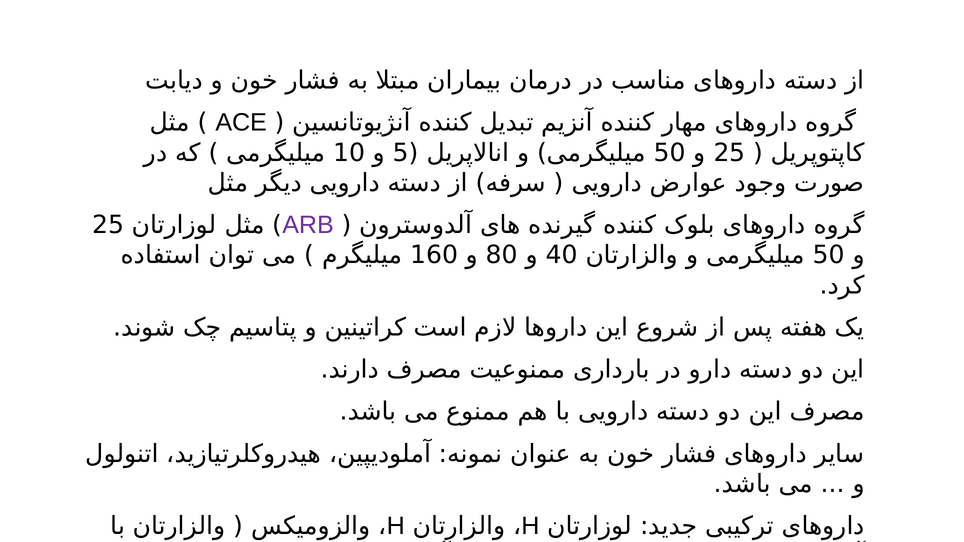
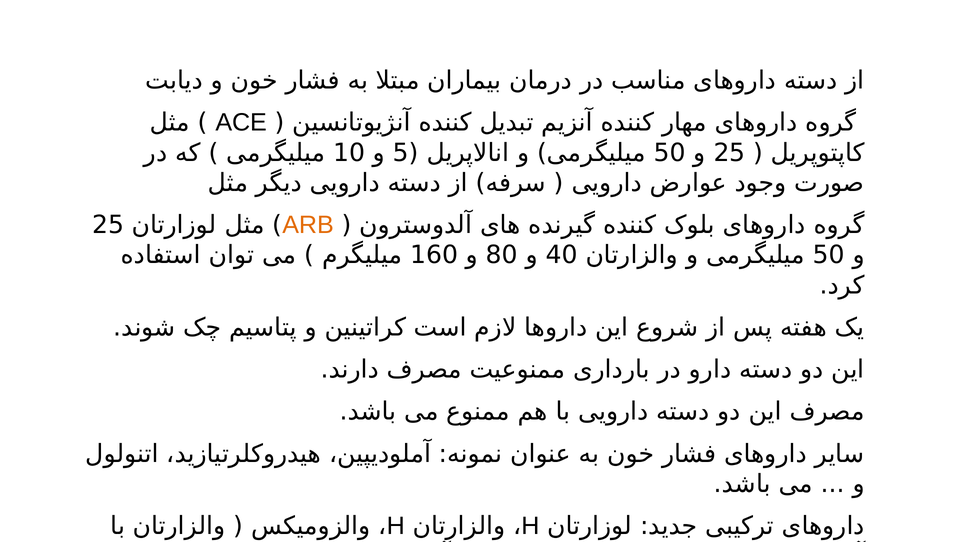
ARB colour: purple -> orange
